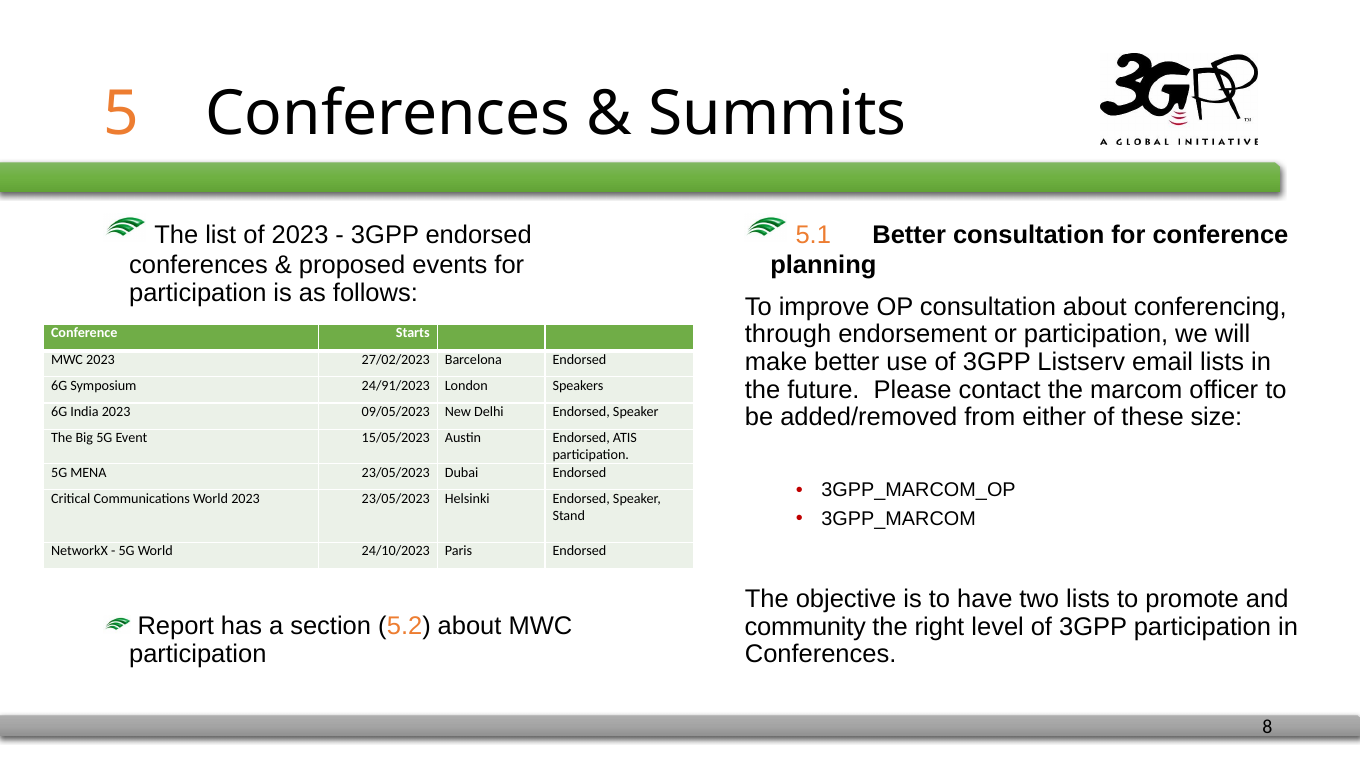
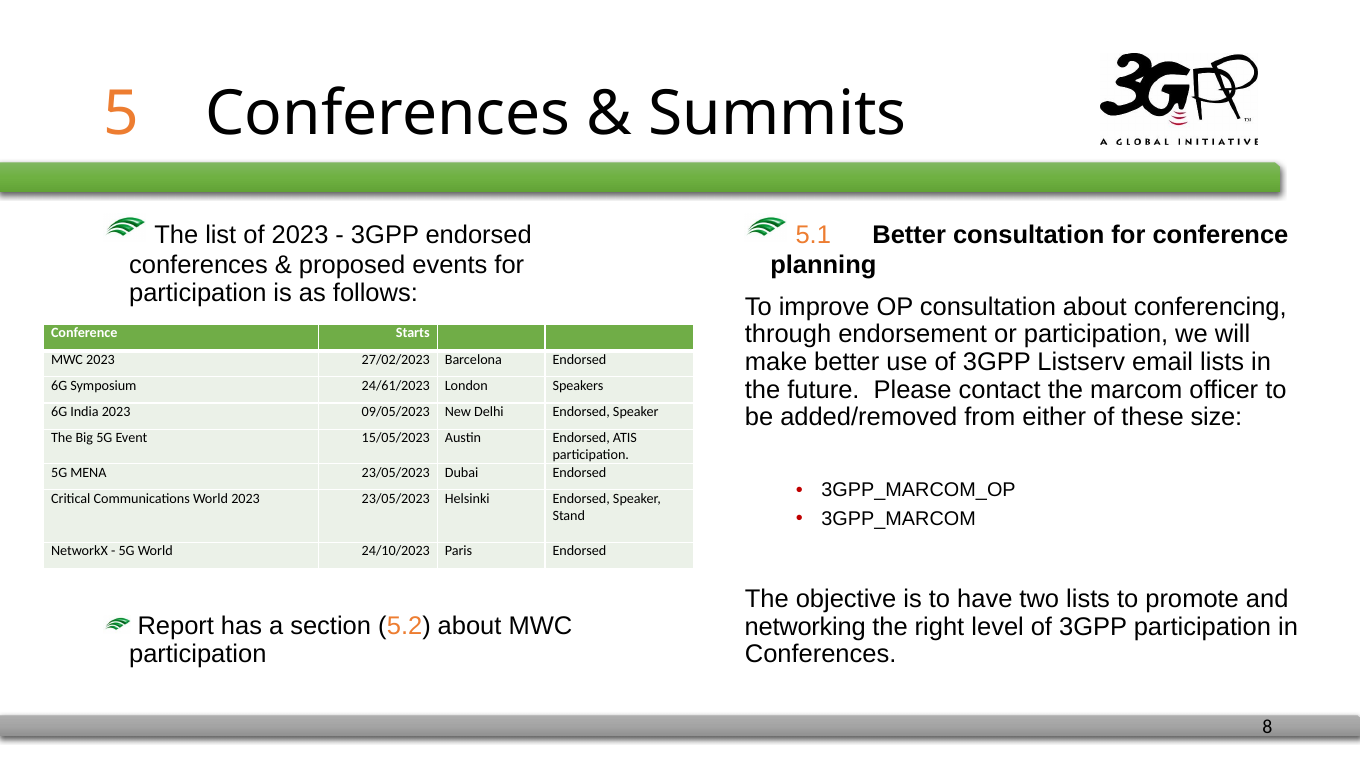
24/91/2023: 24/91/2023 -> 24/61/2023
community: community -> networking
